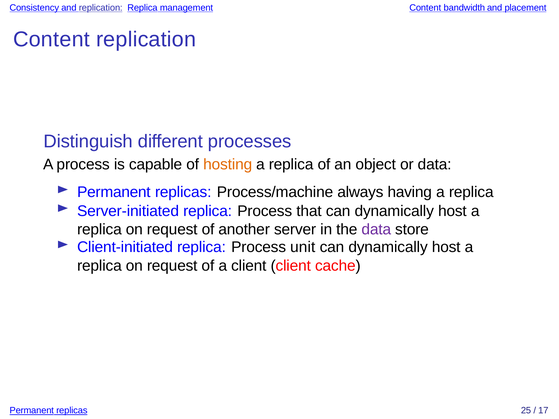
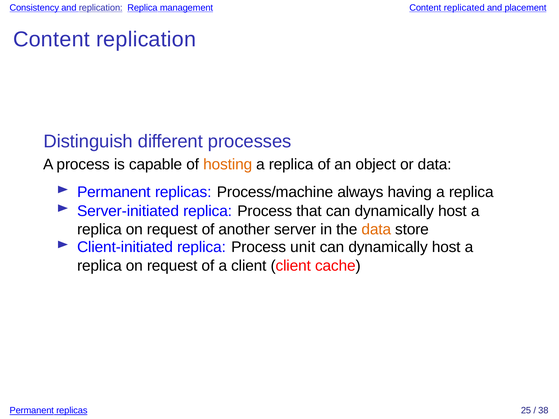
bandwidth: bandwidth -> replicated
data at (376, 230) colour: purple -> orange
17: 17 -> 38
